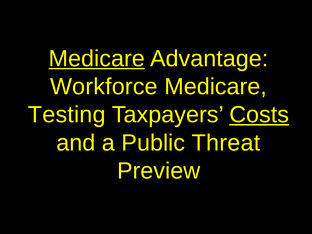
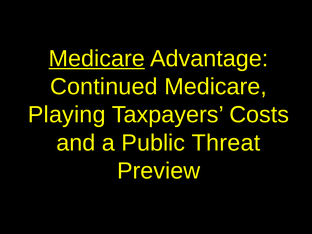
Workforce: Workforce -> Continued
Testing: Testing -> Playing
Costs underline: present -> none
